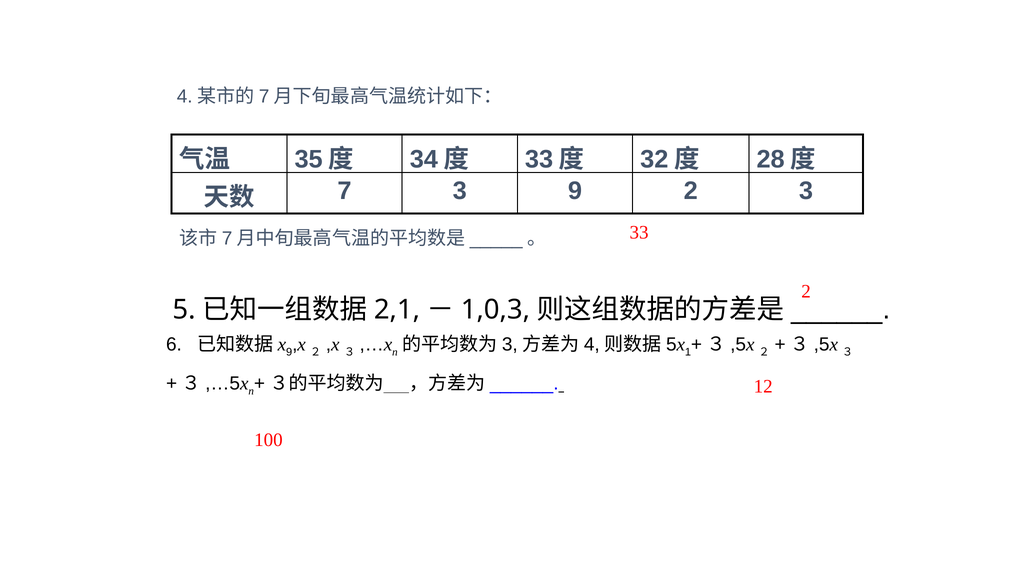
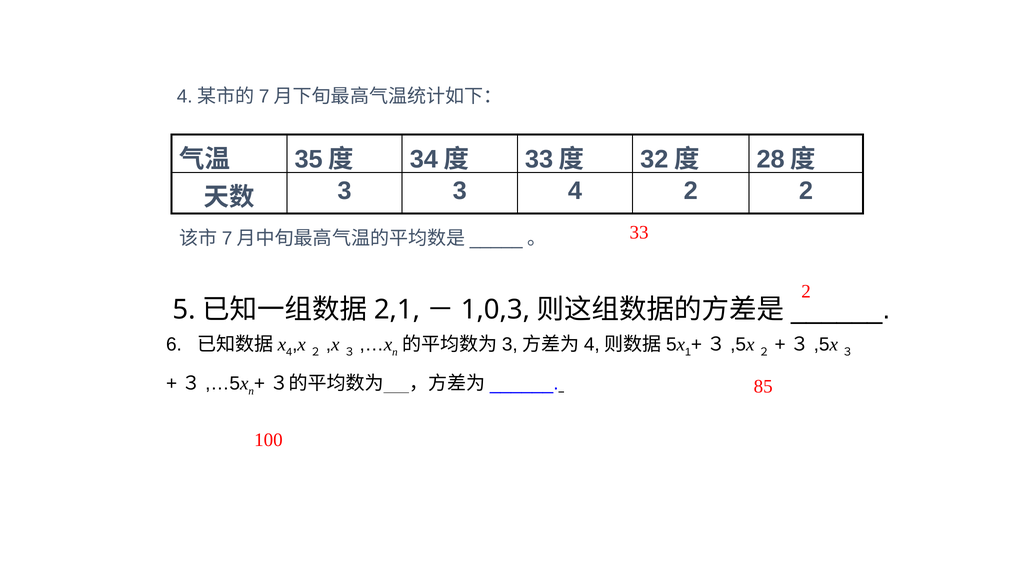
7 at (345, 191): 7 -> 3
3 9: 9 -> 4
2 3: 3 -> 2
9 at (289, 352): 9 -> 4
12: 12 -> 85
